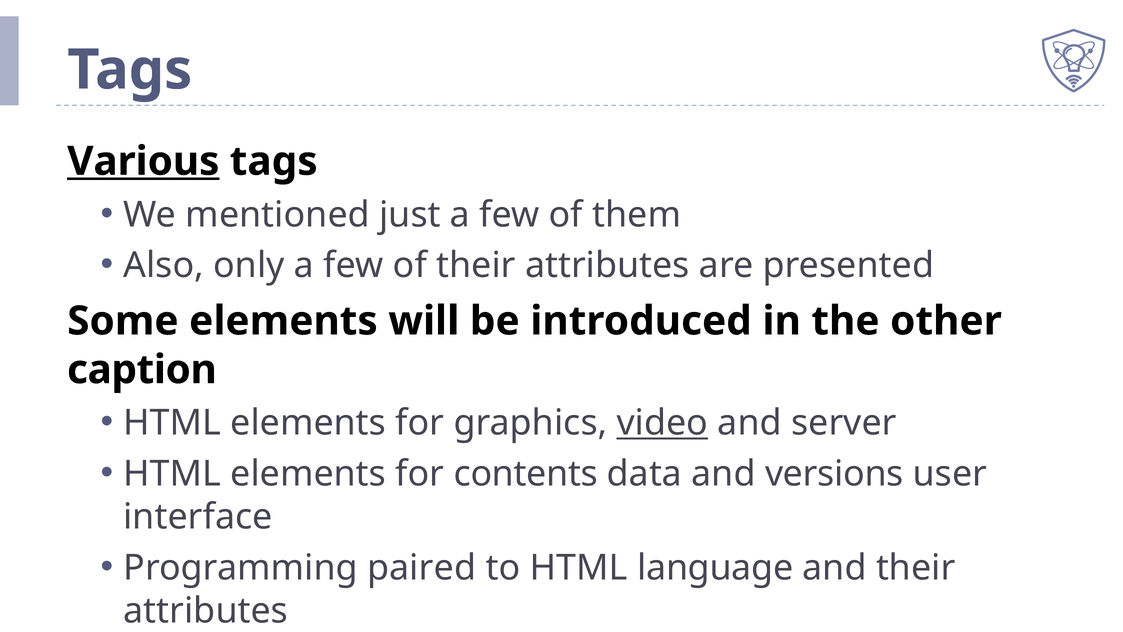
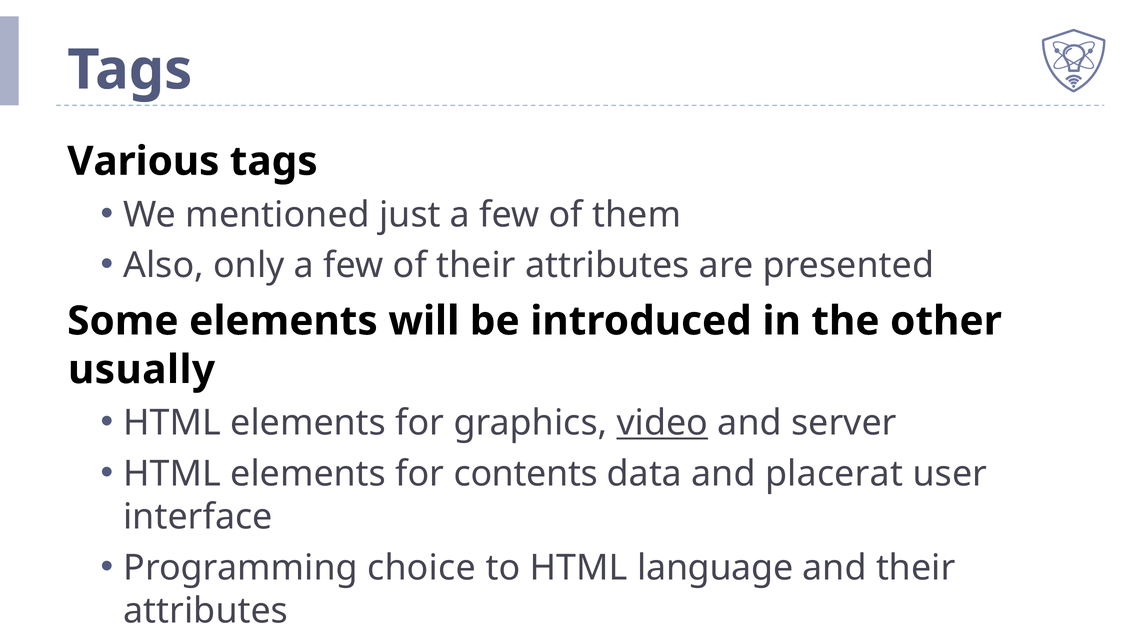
Various underline: present -> none
caption: caption -> usually
versions: versions -> placerat
paired: paired -> choice
